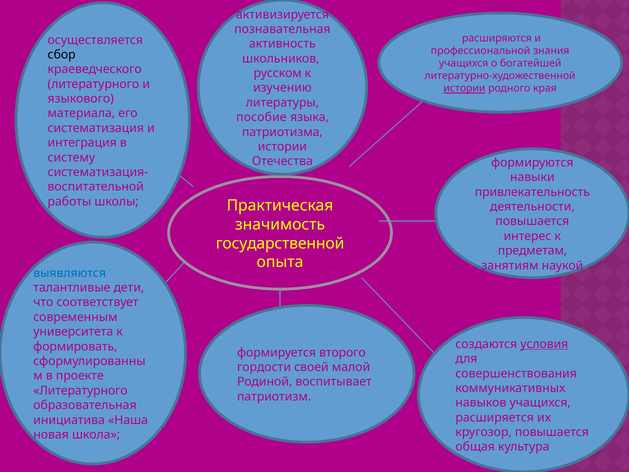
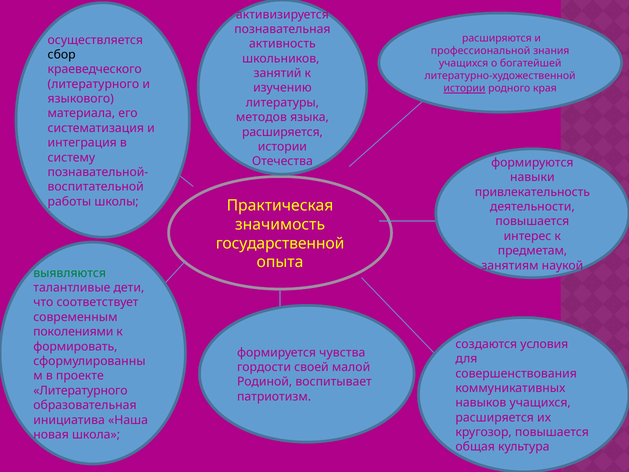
русском: русском -> занятий
пособие: пособие -> методов
патриотизма at (282, 132): патриотизма -> расширяется
систематизация-: систематизация- -> познавательной-
выявляются colour: blue -> green
университета: университета -> поколениями
условия underline: present -> none
второго: второго -> чувства
